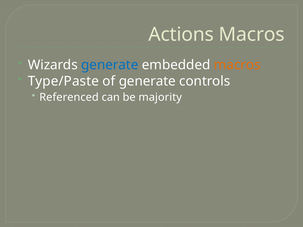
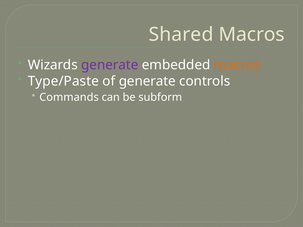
Actions: Actions -> Shared
generate at (110, 65) colour: blue -> purple
Referenced: Referenced -> Commands
majority: majority -> subform
